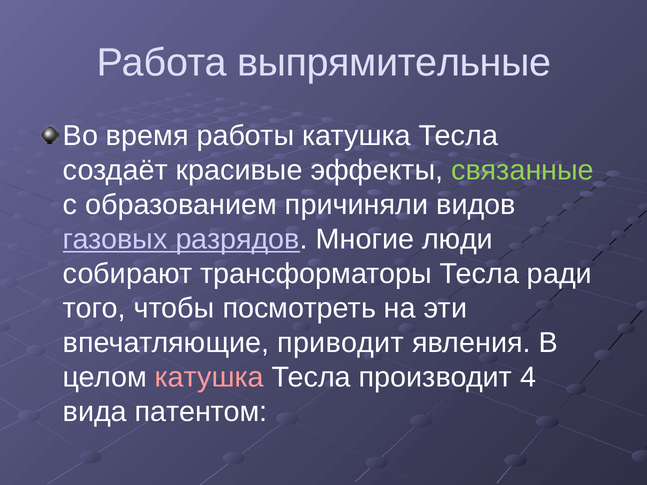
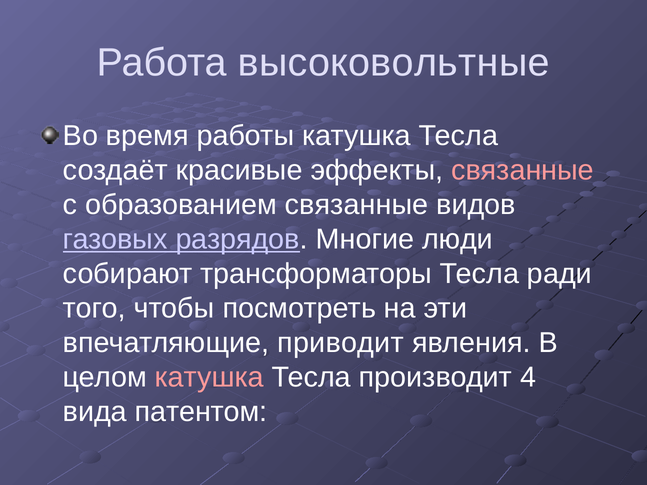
выпрямительные: выпрямительные -> высоковольтные
связанные at (523, 170) colour: light green -> pink
образованием причиняли: причиняли -> связанные
